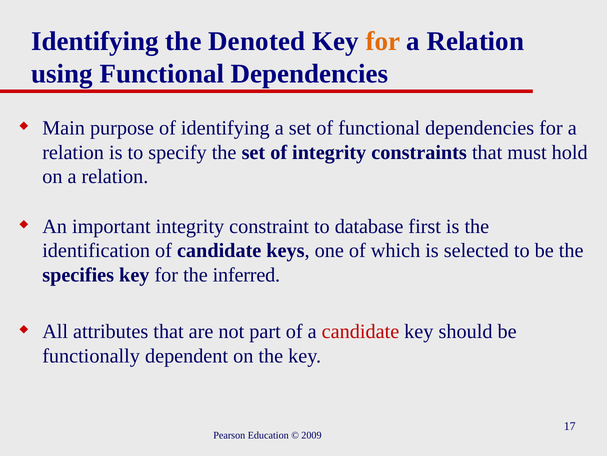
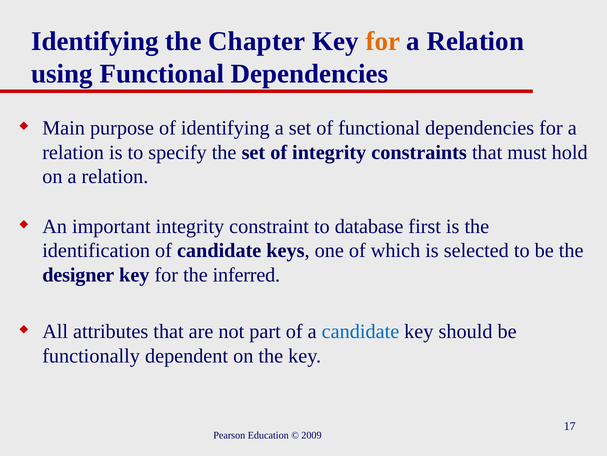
Denoted: Denoted -> Chapter
specifies: specifies -> designer
candidate at (360, 331) colour: red -> blue
